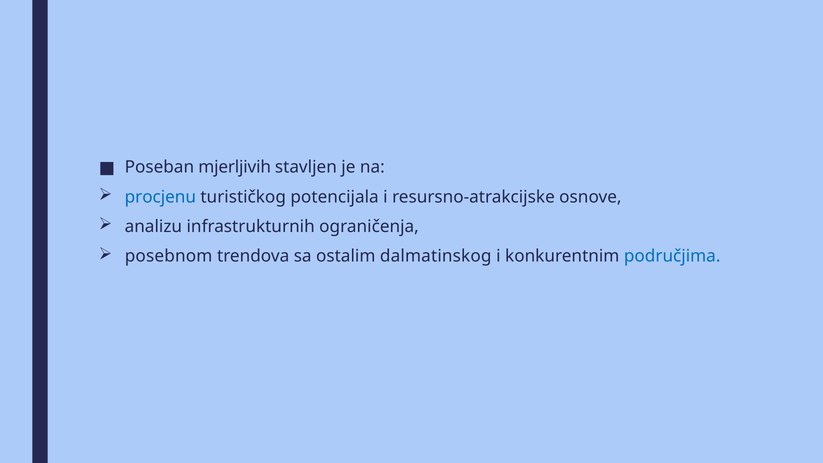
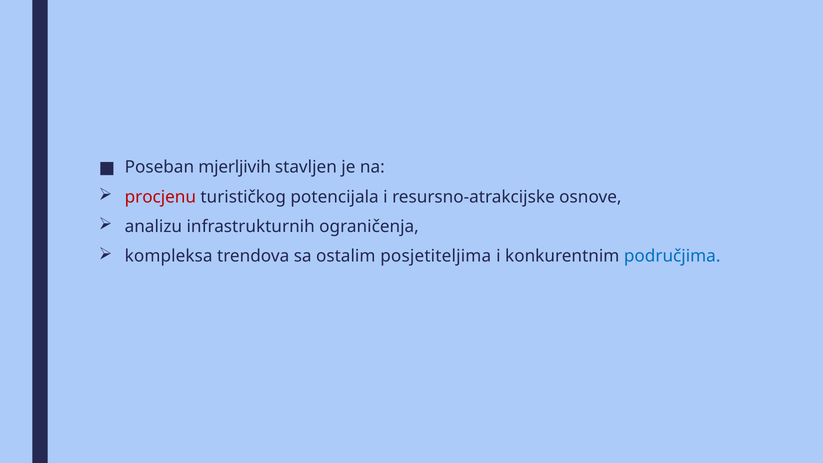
procjenu colour: blue -> red
posebnom: posebnom -> kompleksa
dalmatinskog: dalmatinskog -> posjetiteljima
